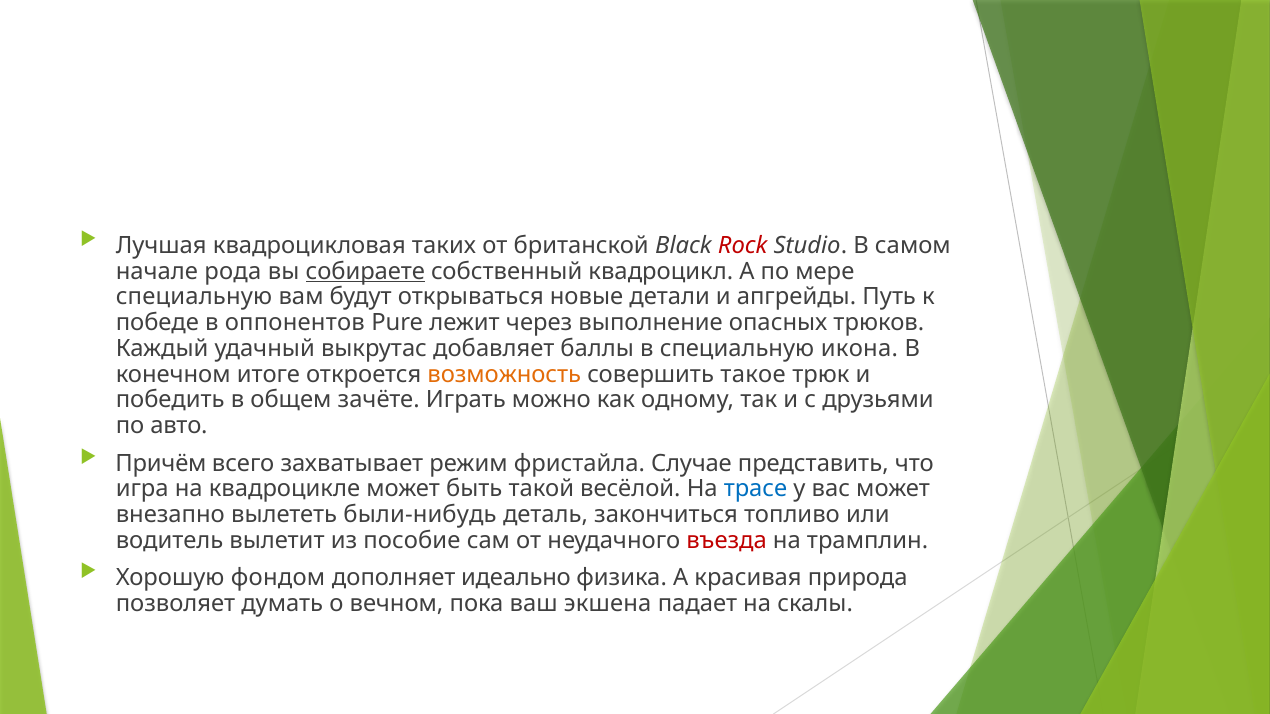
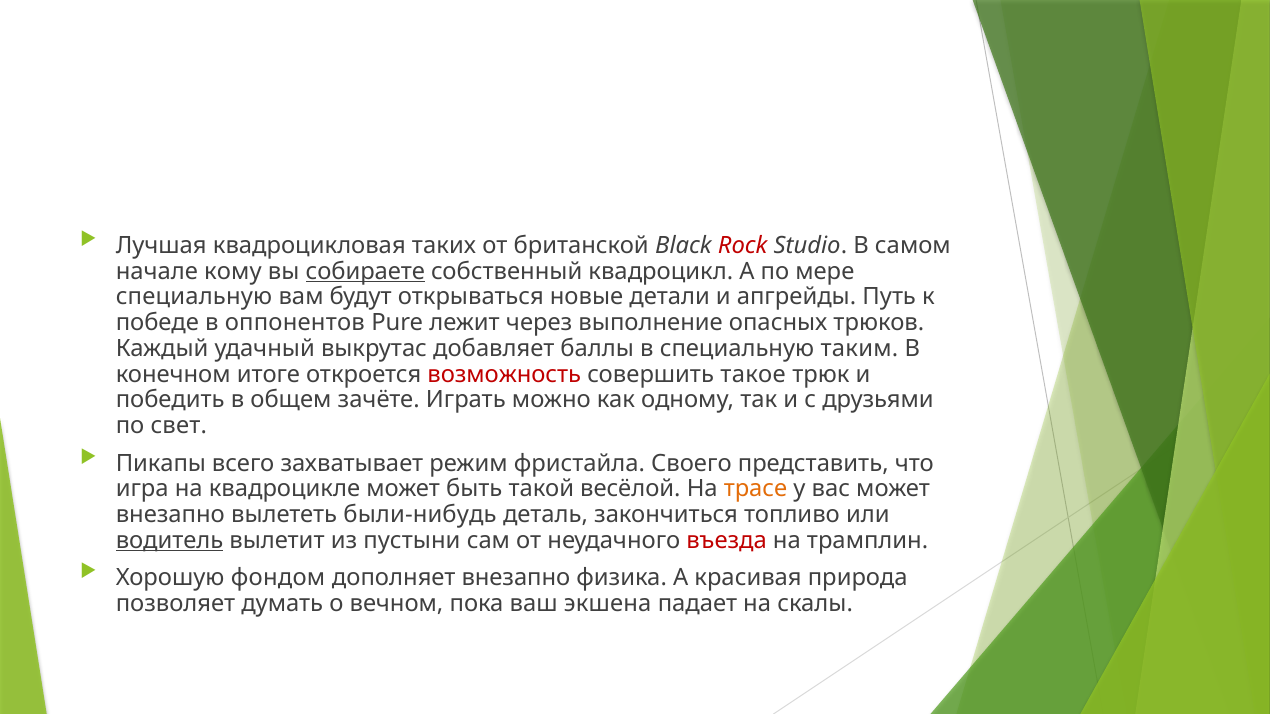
рода: рода -> кому
икона: икона -> таким
возможность colour: orange -> red
авто: авто -> свет
Причём: Причём -> Пикапы
Случае: Случае -> Своего
трасе colour: blue -> orange
водитель underline: none -> present
пособие: пособие -> пустыни
дополняет идеально: идеально -> внезапно
